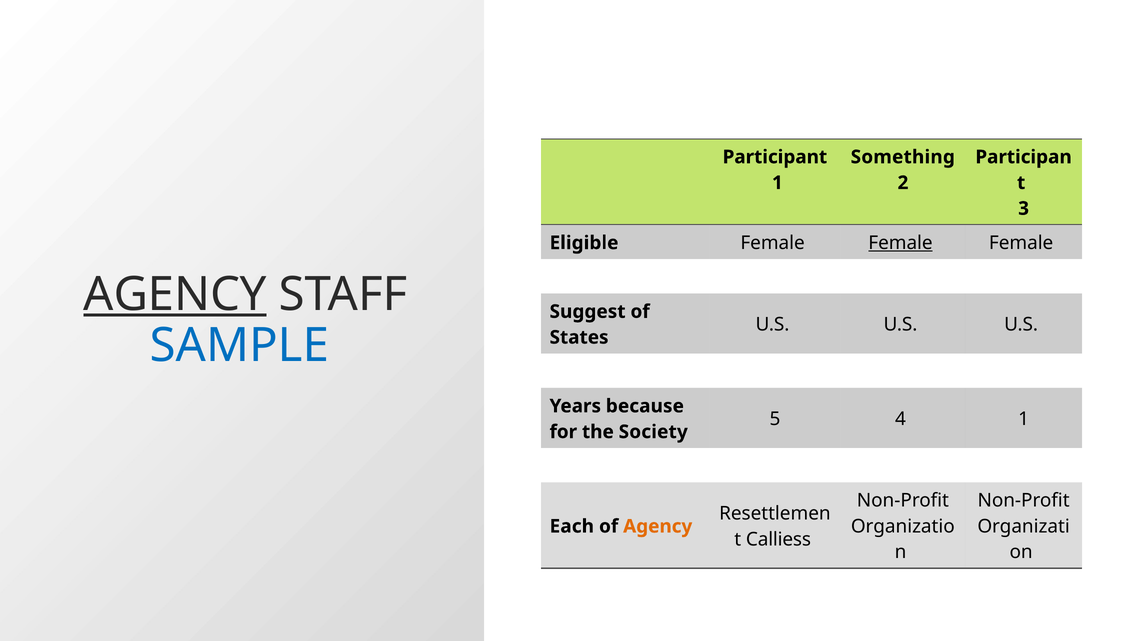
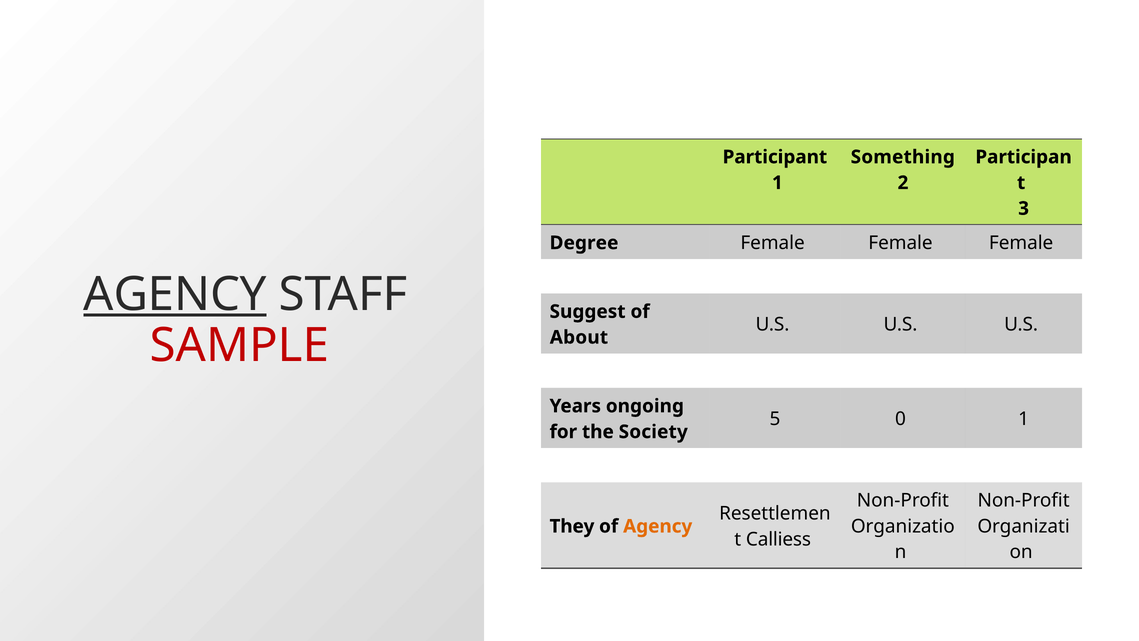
Eligible: Eligible -> Degree
Female at (901, 243) underline: present -> none
SAMPLE colour: blue -> red
States: States -> About
because: because -> ongoing
4: 4 -> 0
Each: Each -> They
